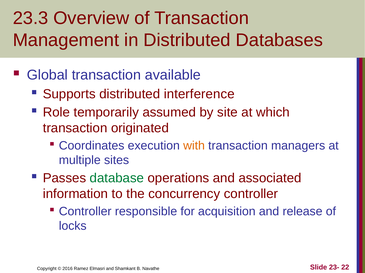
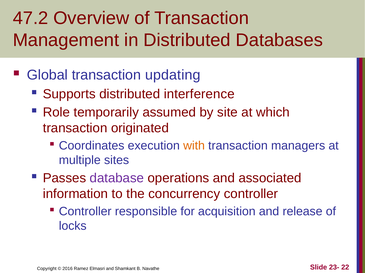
23.3: 23.3 -> 47.2
available: available -> updating
database colour: green -> purple
